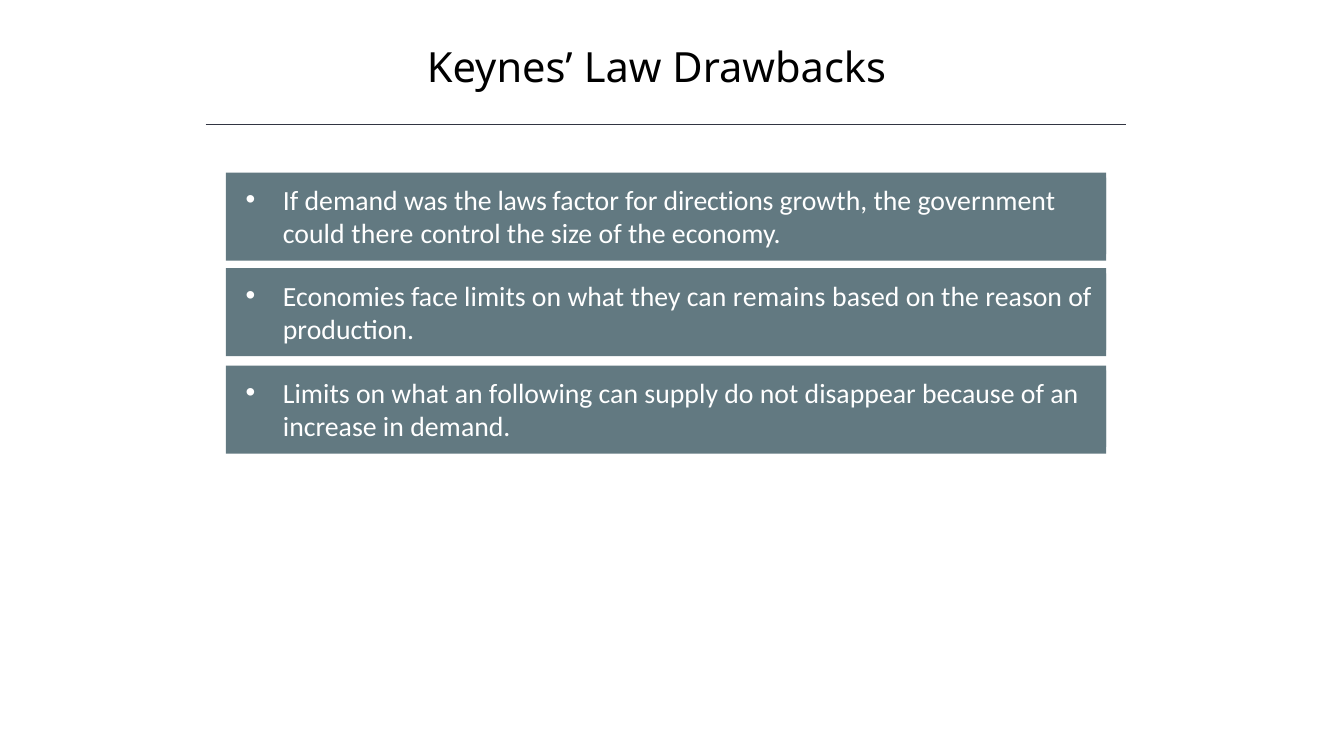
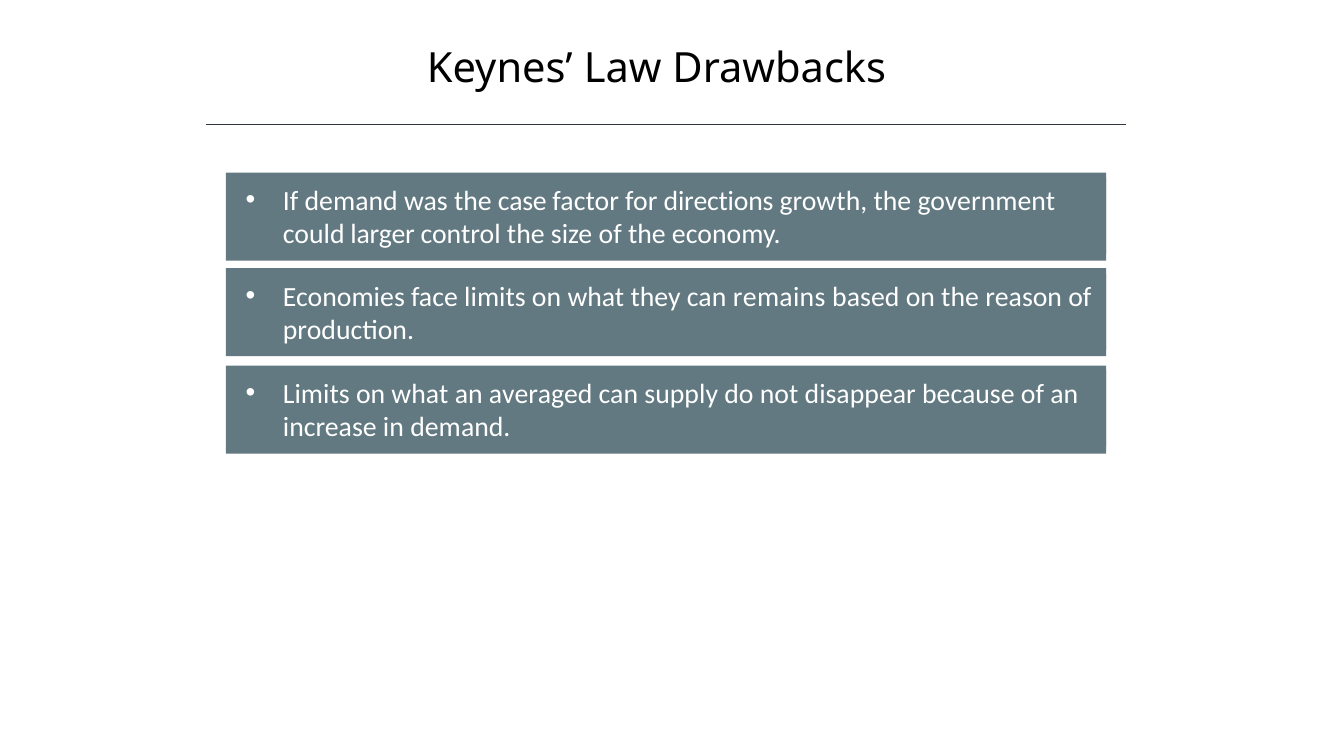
laws: laws -> case
there: there -> larger
following: following -> averaged
